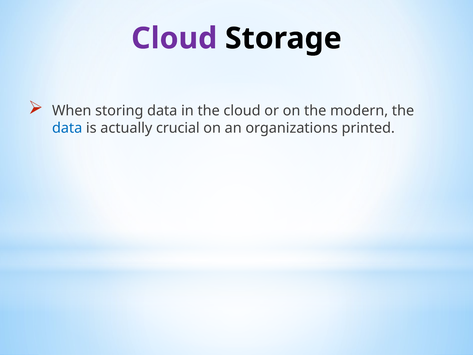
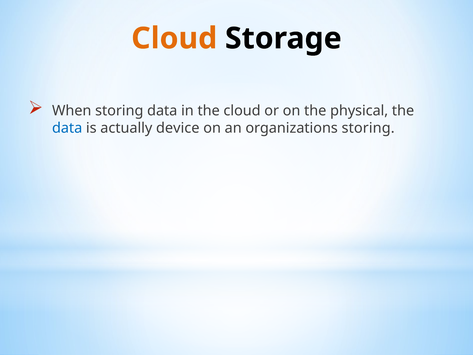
Cloud at (174, 38) colour: purple -> orange
modern: modern -> physical
crucial: crucial -> device
organizations printed: printed -> storing
